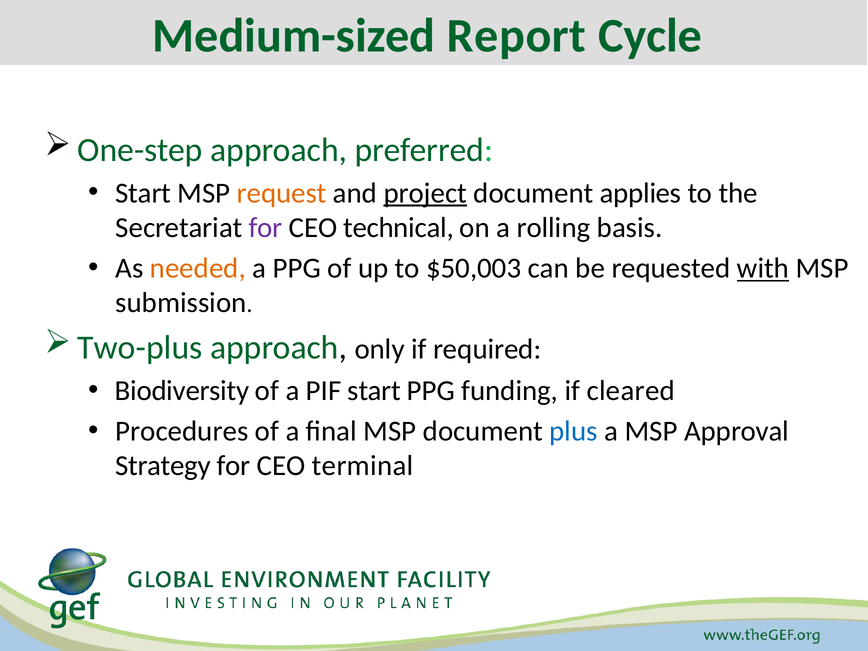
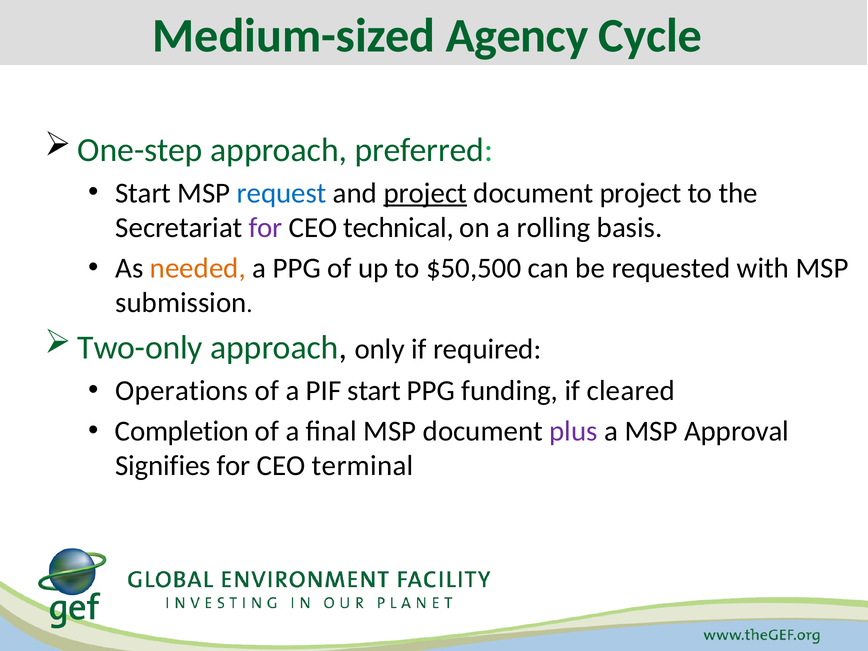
Report: Report -> Agency
request colour: orange -> blue
document applies: applies -> project
$50,003: $50,003 -> $50,500
with underline: present -> none
Two-plus: Two-plus -> Two-only
Biodiversity: Biodiversity -> Operations
Procedures: Procedures -> Completion
plus colour: blue -> purple
Strategy: Strategy -> Signifies
